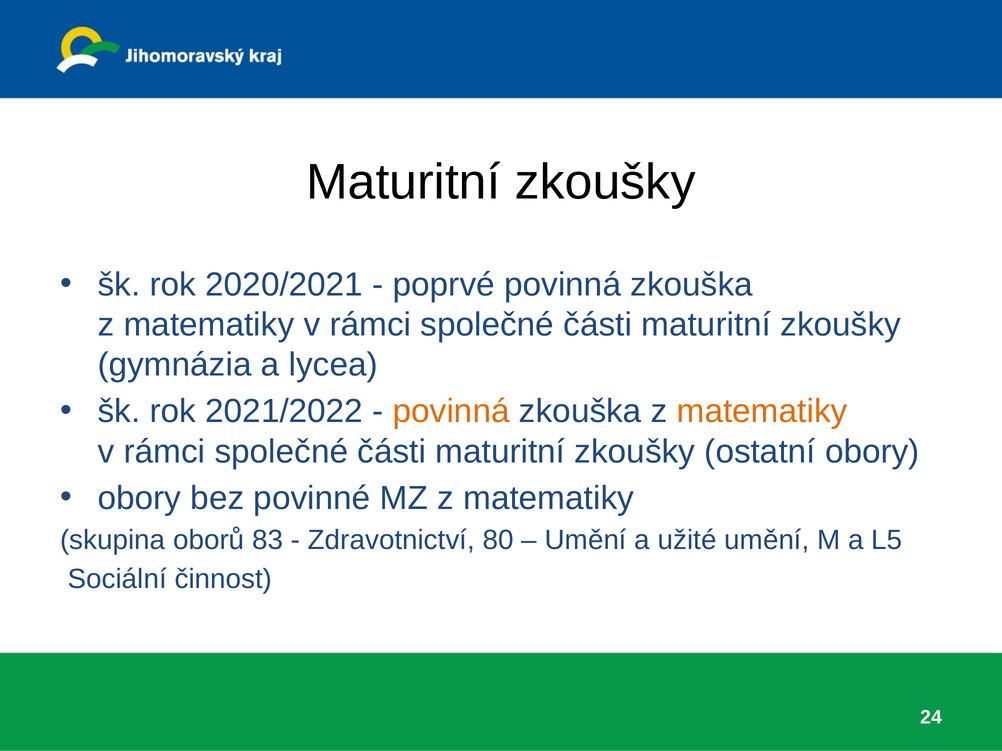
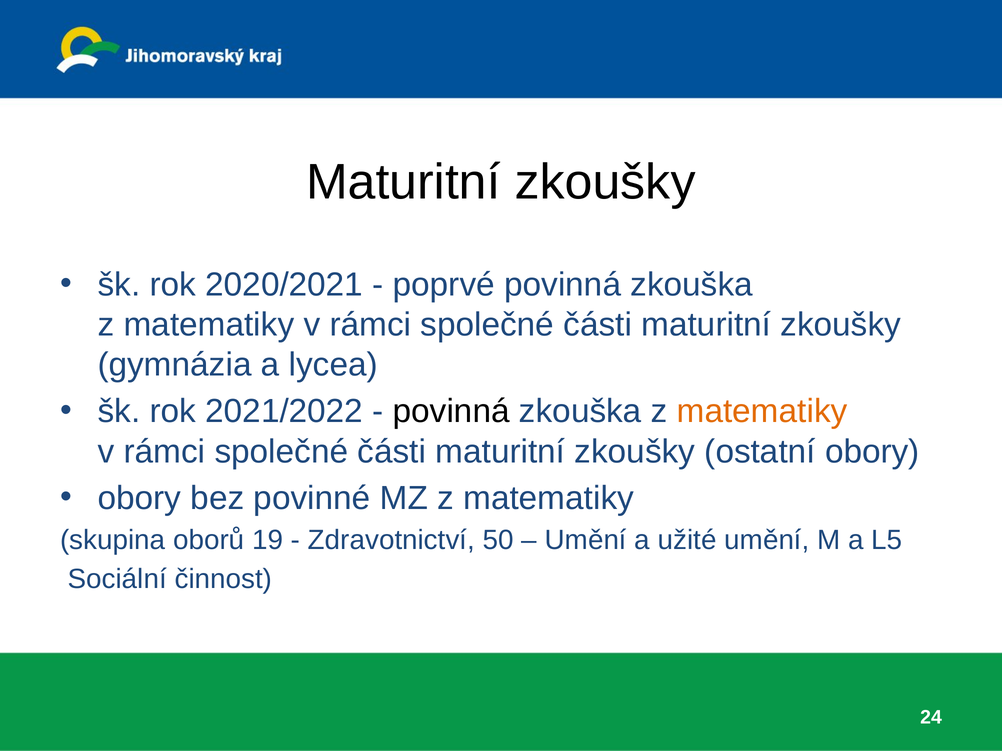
povinná at (451, 412) colour: orange -> black
83: 83 -> 19
80: 80 -> 50
